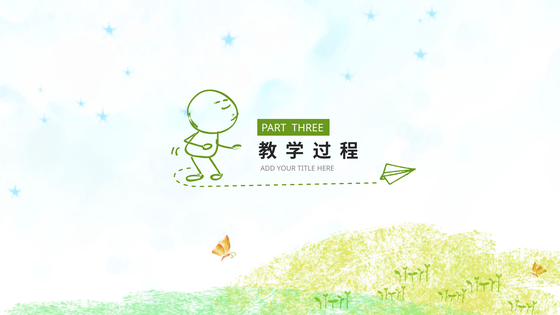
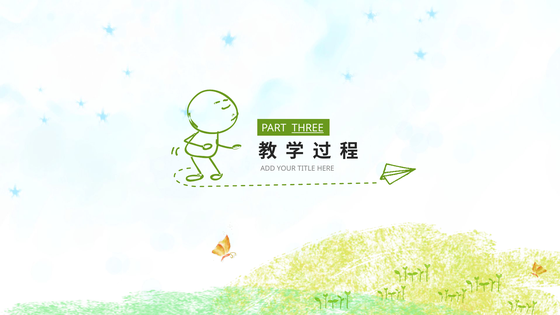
THREE underline: none -> present
